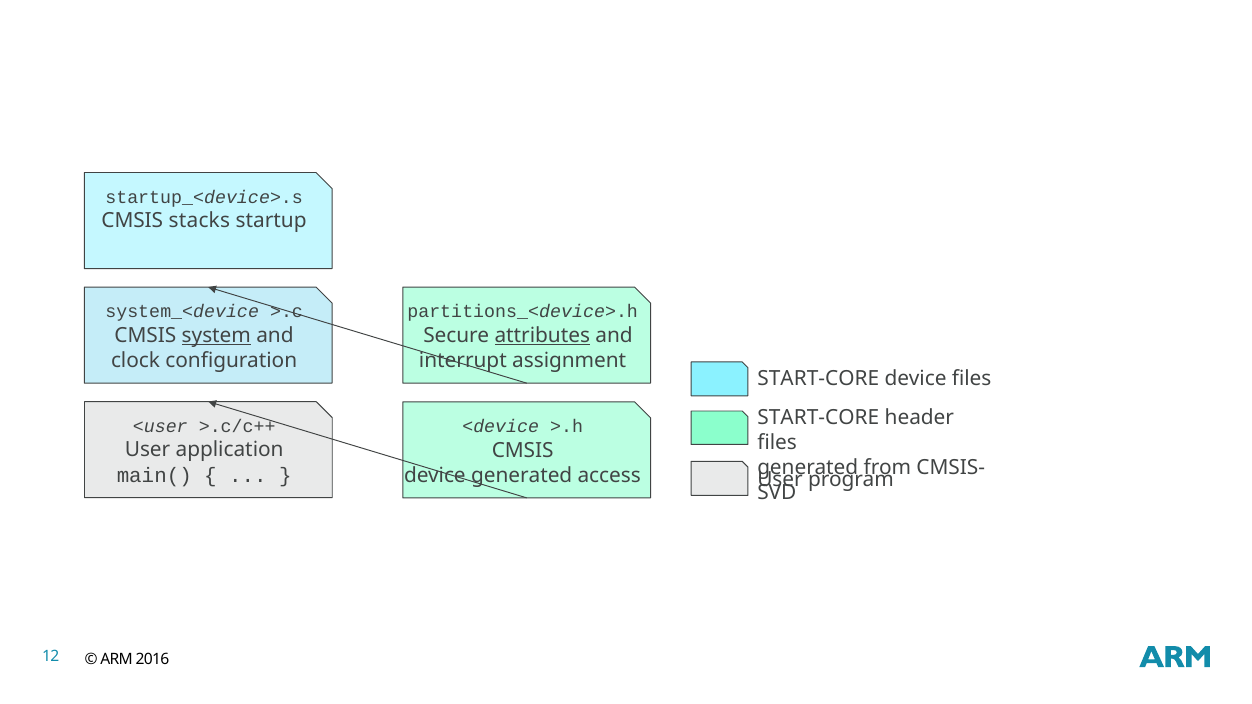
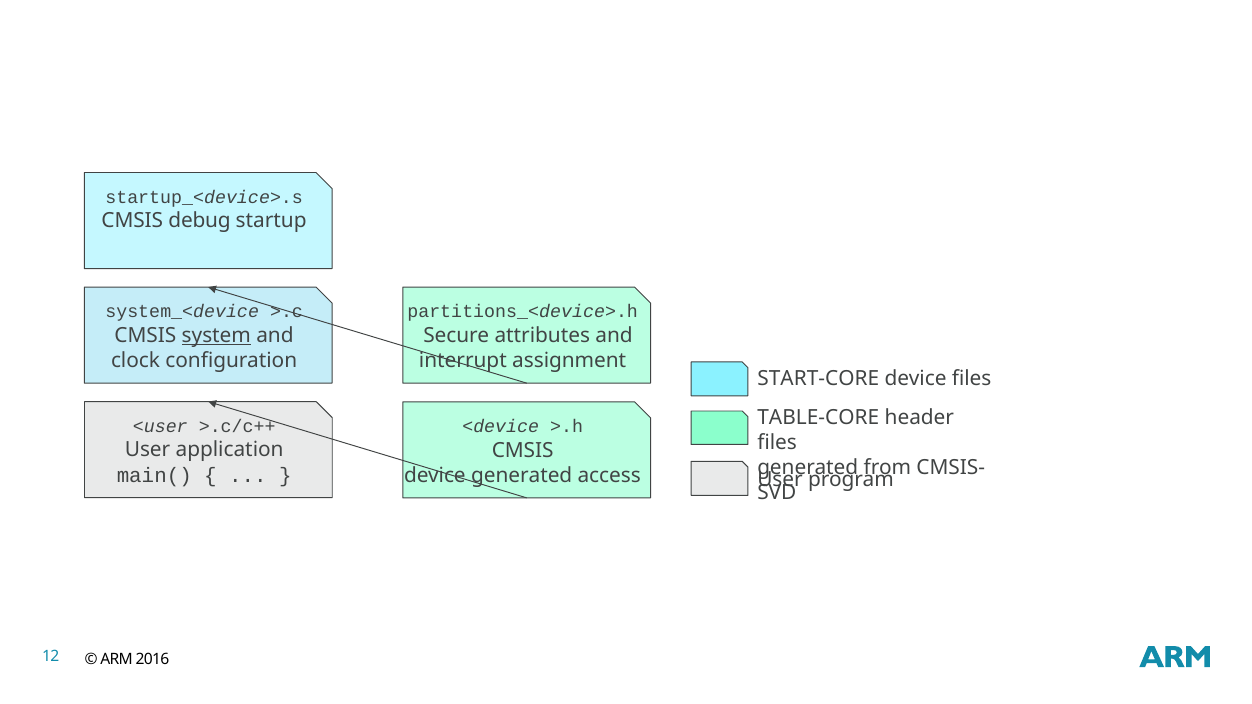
stacks: stacks -> debug
attributes underline: present -> none
START-CORE at (818, 417): START-CORE -> TABLE-CORE
